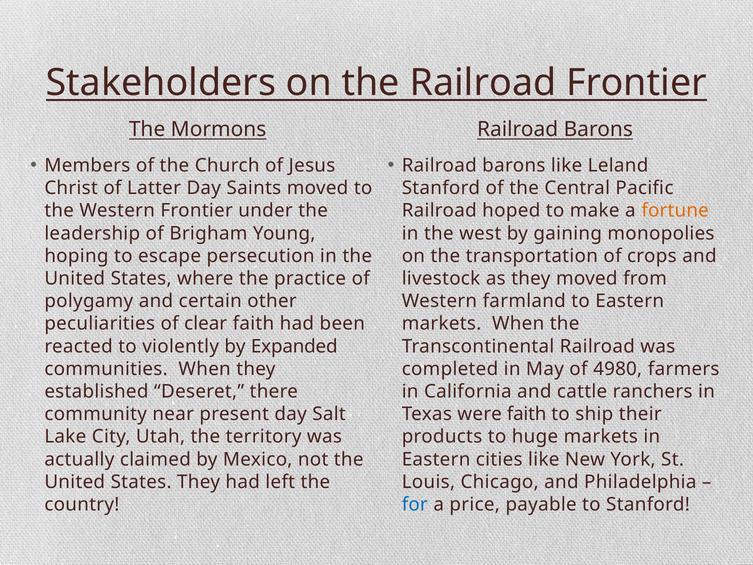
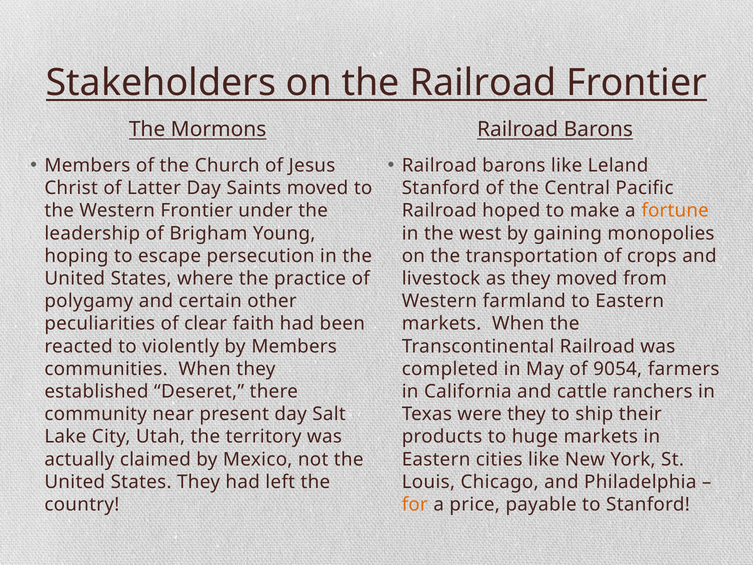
by Expanded: Expanded -> Members
4980: 4980 -> 9054
were faith: faith -> they
for colour: blue -> orange
